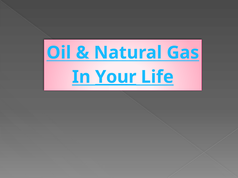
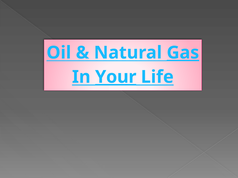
Gas underline: none -> present
